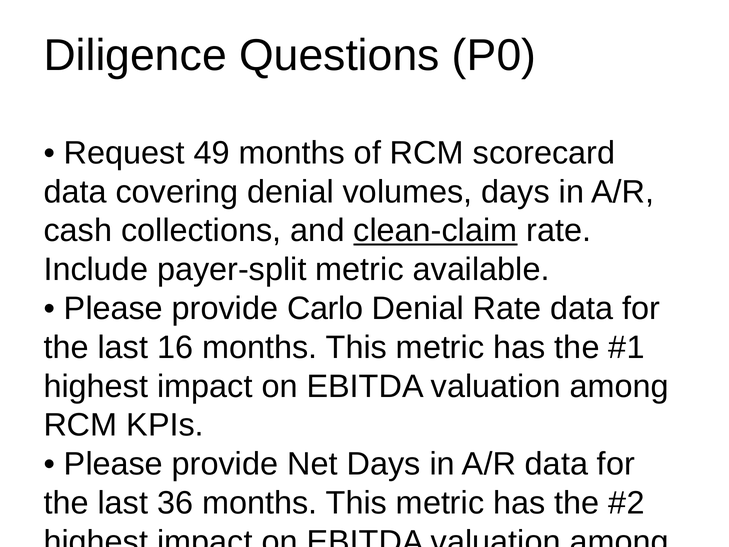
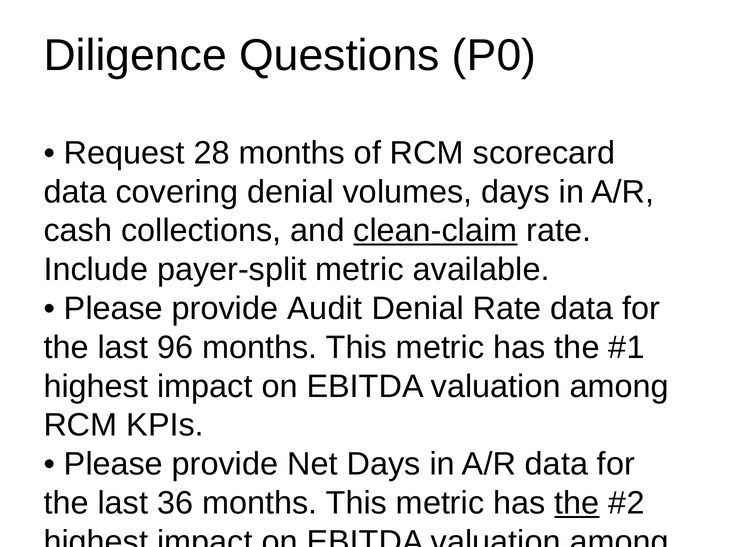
49: 49 -> 28
Carlo: Carlo -> Audit
16: 16 -> 96
the at (577, 503) underline: none -> present
